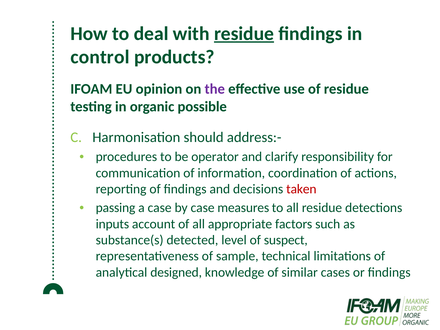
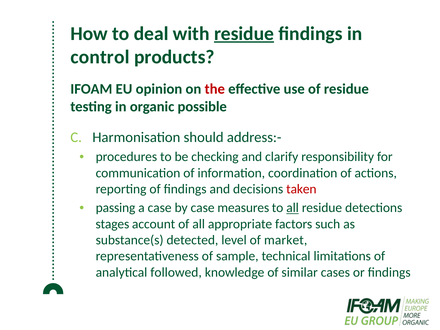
the colour: purple -> red
operator: operator -> checking
all at (293, 208) underline: none -> present
inputs: inputs -> stages
suspect: suspect -> market
designed: designed -> followed
